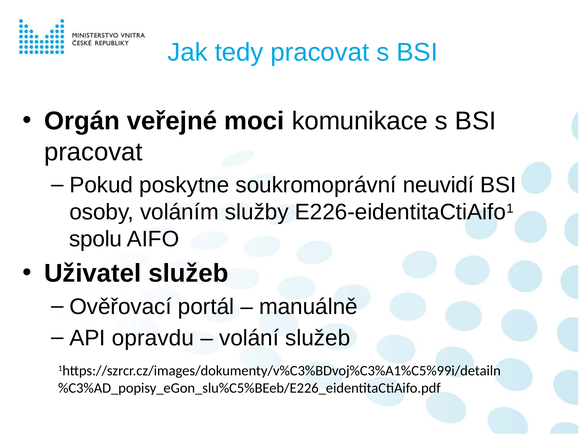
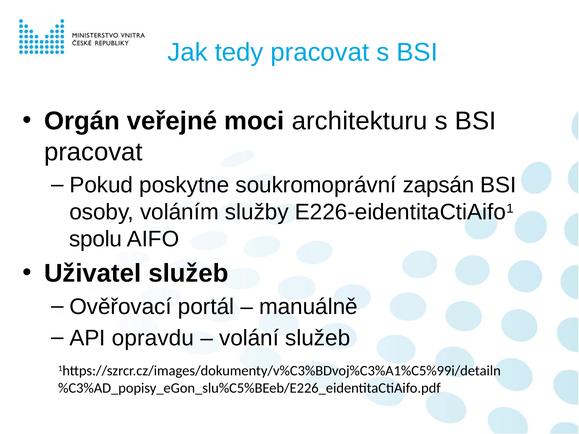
komunikace: komunikace -> architekturu
neuvidí: neuvidí -> zapsán
